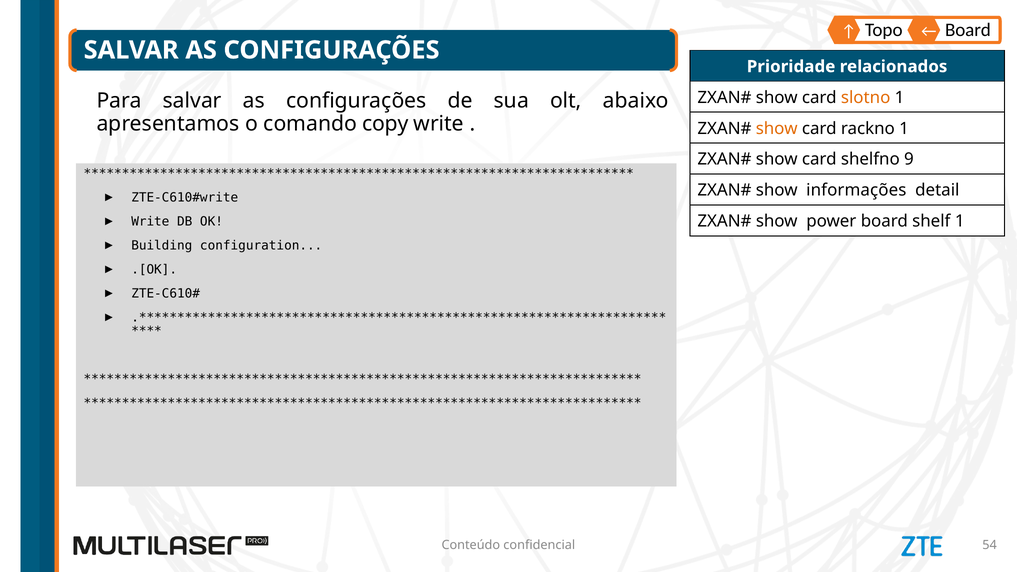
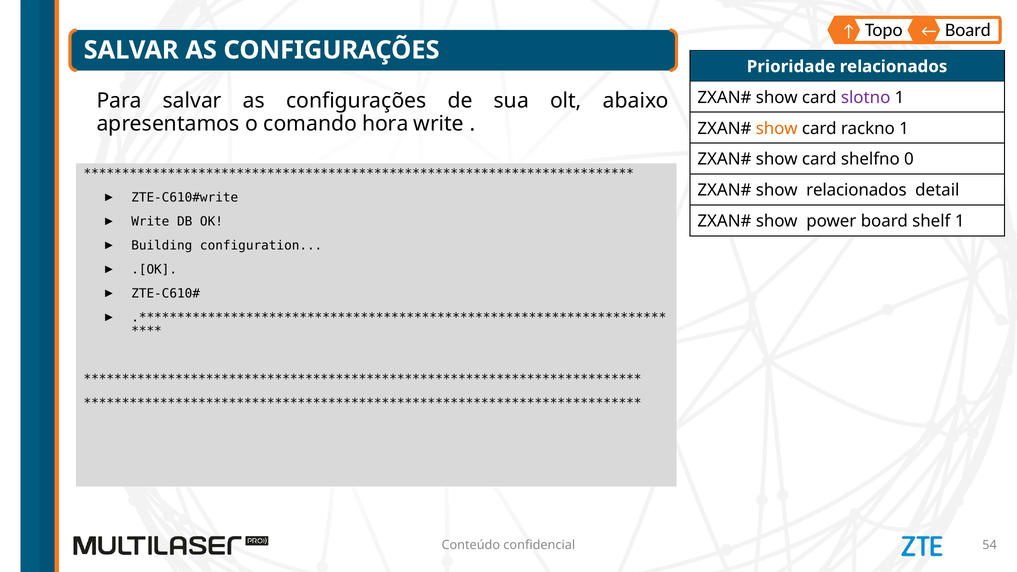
slotno colour: orange -> purple
copy: copy -> hora
9: 9 -> 0
show informações: informações -> relacionados
